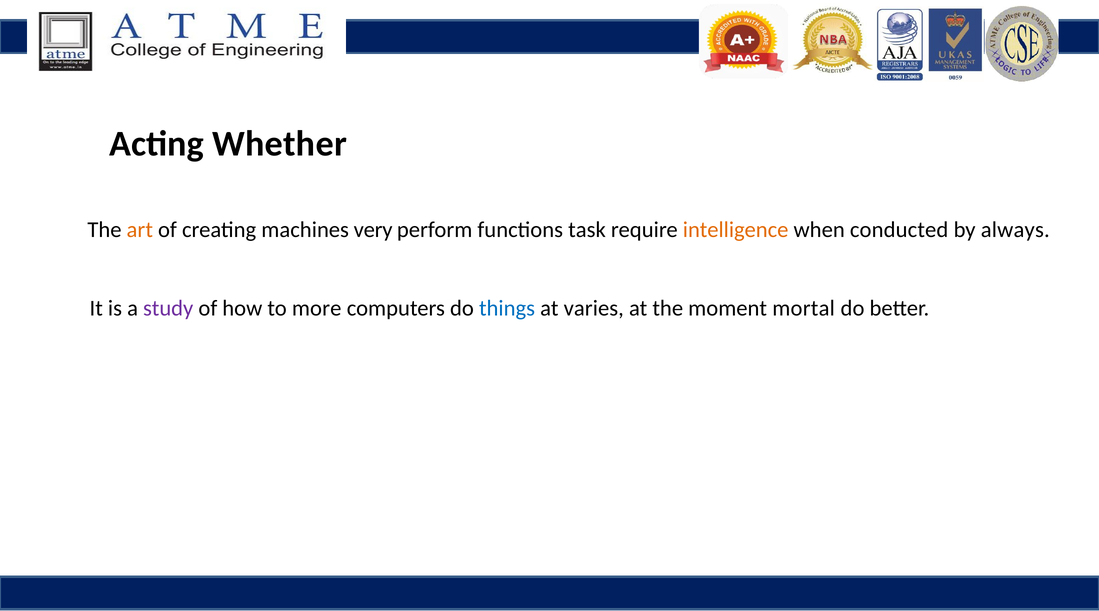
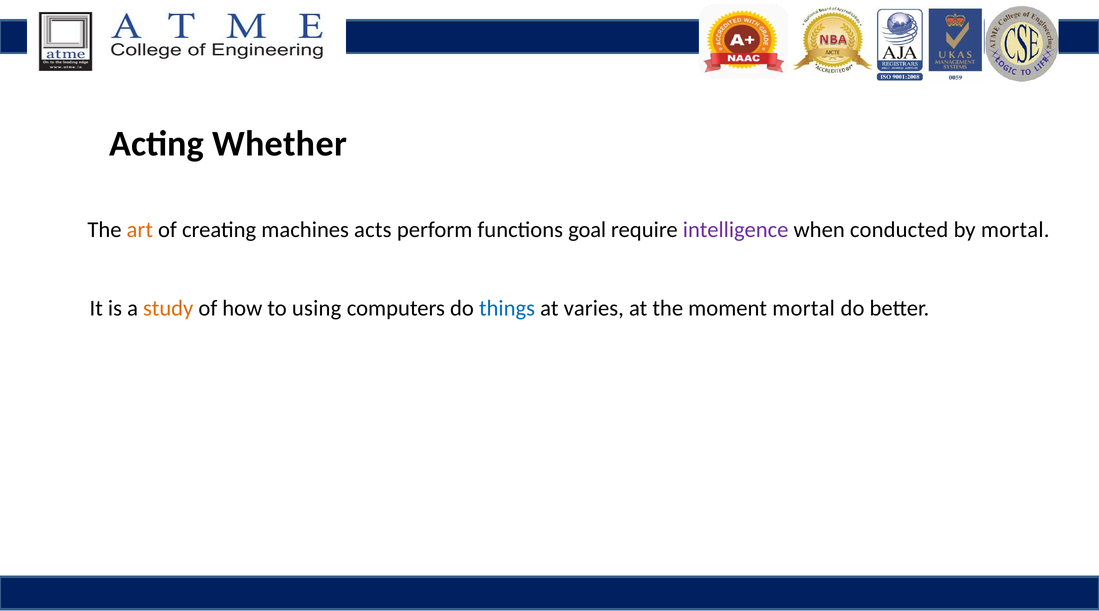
very: very -> acts
task: task -> goal
intelligence colour: orange -> purple
by always: always -> mortal
study colour: purple -> orange
more: more -> using
